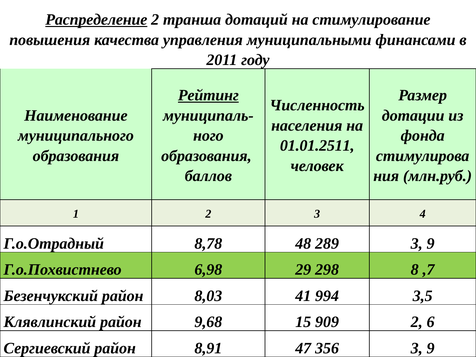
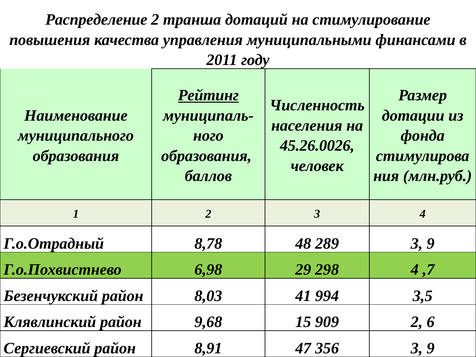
Распределение underline: present -> none
01.01.2511: 01.01.2511 -> 45.26.0026
298 8: 8 -> 4
